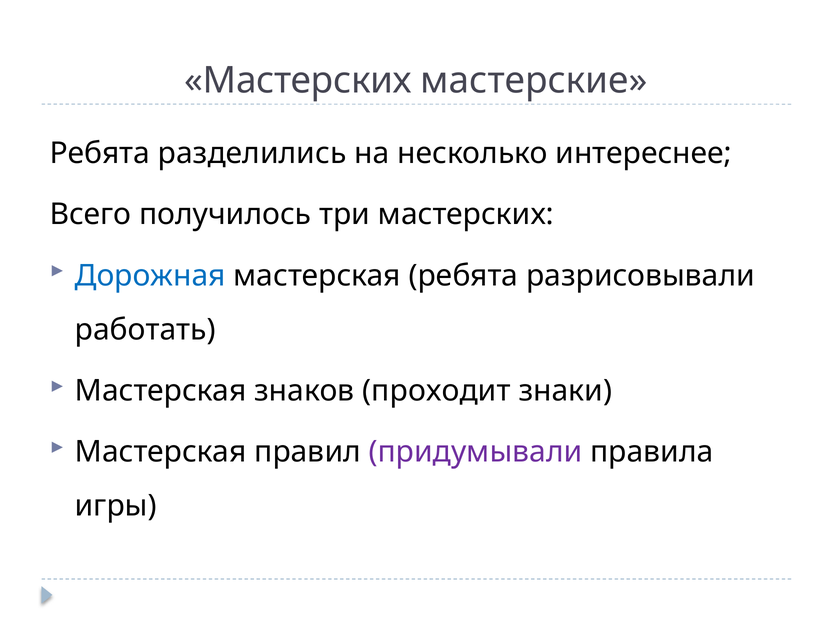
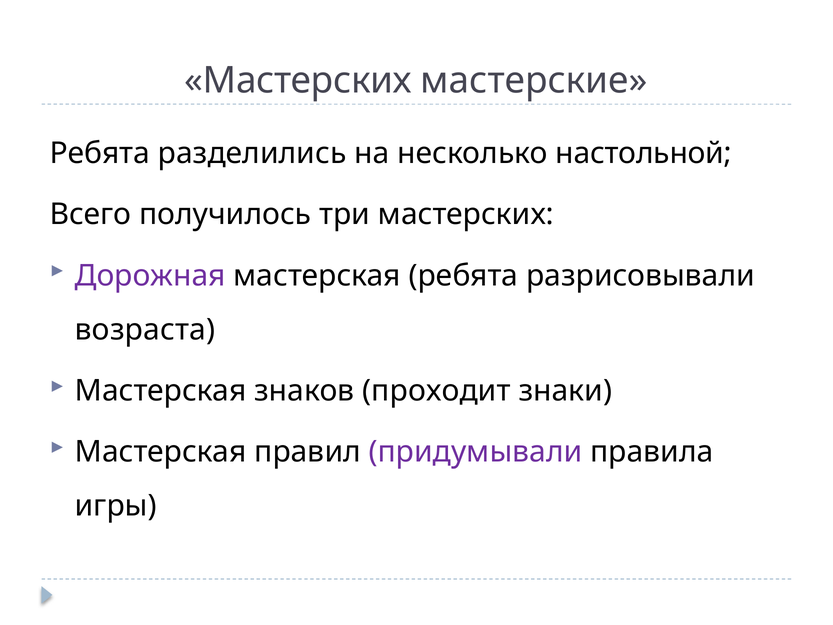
интереснее: интереснее -> настольной
Дорожная colour: blue -> purple
работать: работать -> возраста
